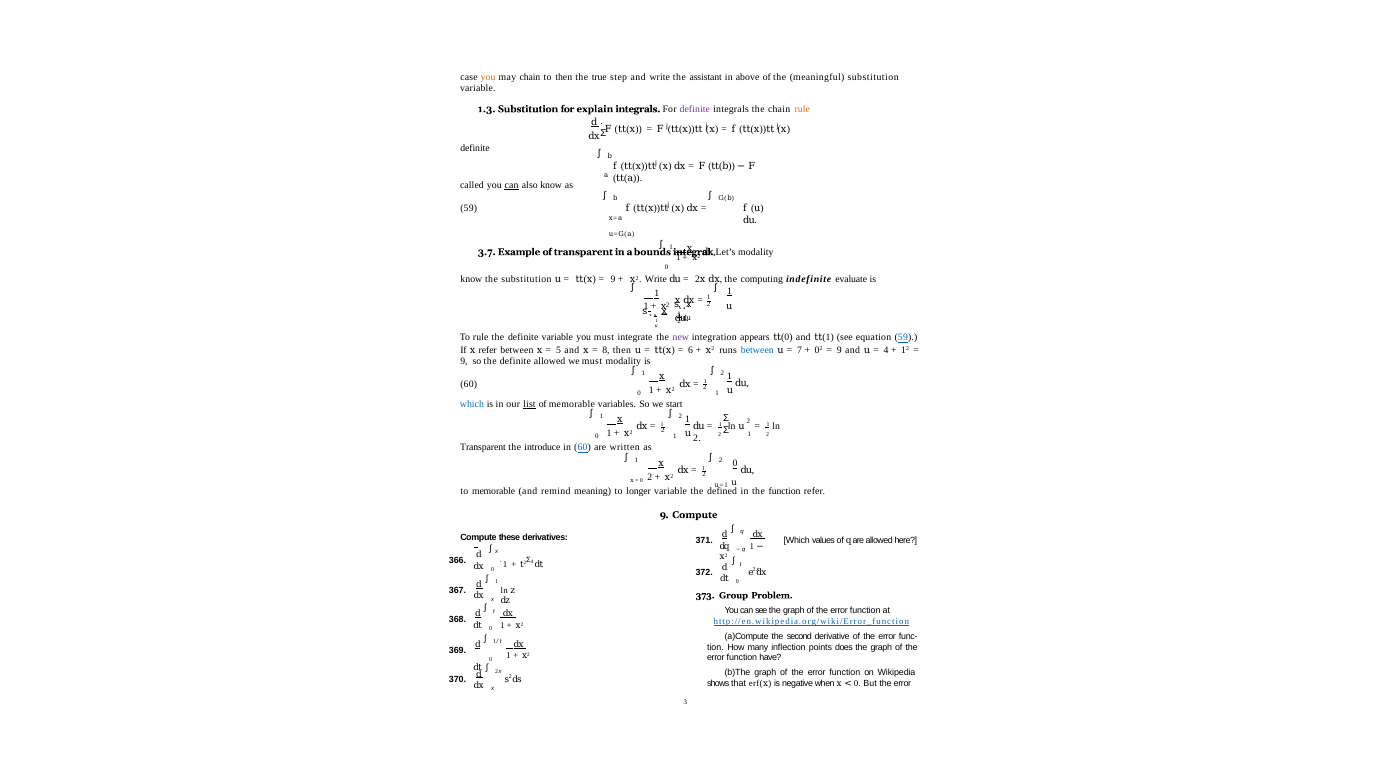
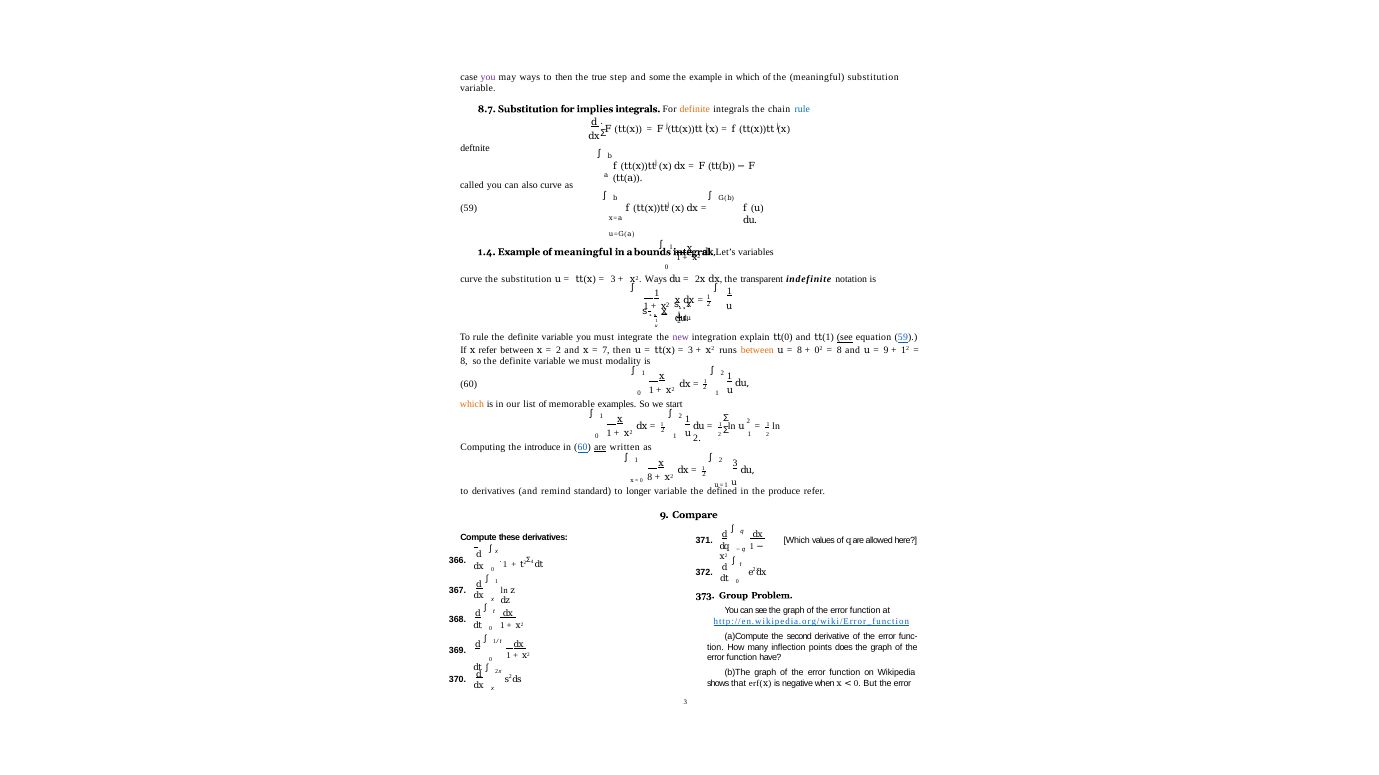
you at (488, 77) colour: orange -> purple
may chain: chain -> ways
and write: write -> some
the assistant: assistant -> example
in above: above -> which
1.3: 1.3 -> 8.7
explain: explain -> implies
definite at (695, 109) colour: purple -> orange
rule at (802, 109) colour: orange -> blue
definite at (475, 148): definite -> deftnite
can at (512, 185) underline: present -> none
also know: know -> curve
3.7: 3.7 -> 1.4
of transparent: transparent -> meaningful
Let’s modality: modality -> variables
know at (471, 280): know -> curve
9 at (613, 280): 9 -> 3
x2 Write: Write -> Ways
computing: computing -> transparent
evaluate: evaluate -> notation
appears: appears -> explain
see at (845, 338) underline: none -> present
5 at (559, 350): 5 -> 2
8: 8 -> 7
6 at (691, 350): 6 -> 3
between at (757, 350) colour: blue -> orange
7 at (800, 350): 7 -> 8
9 at (839, 350): 9 -> 8
4 at (886, 350): 4 -> 9
9 at (464, 362): 9 -> 8
so the definite allowed: allowed -> variable
which at (472, 404) colour: blue -> orange
list underline: present -> none
variables: variables -> examples
Transparent at (483, 448): Transparent -> Computing
are at (600, 448) underline: none -> present
2 0: 0 -> 3
0 2: 2 -> 8
to memorable: memorable -> derivatives
meaning: meaning -> standard
the function: function -> produce
9 Compute: Compute -> Compare
